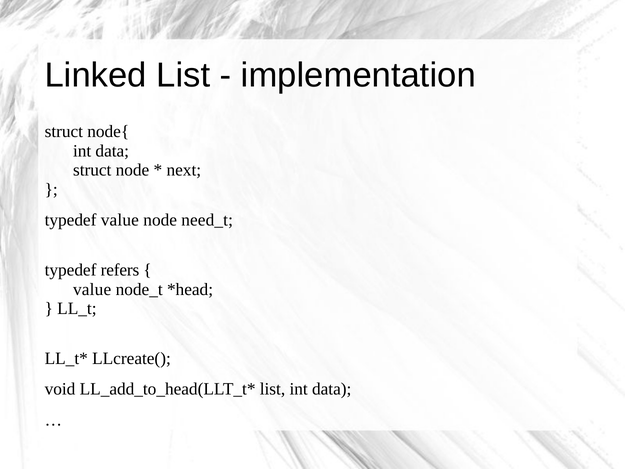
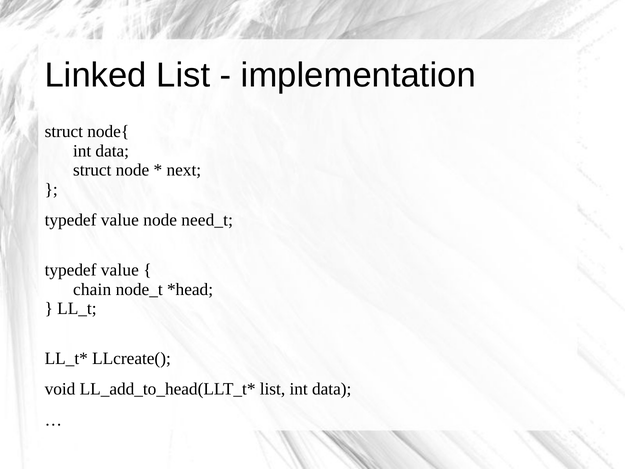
refers at (120, 270): refers -> value
value at (92, 289): value -> chain
